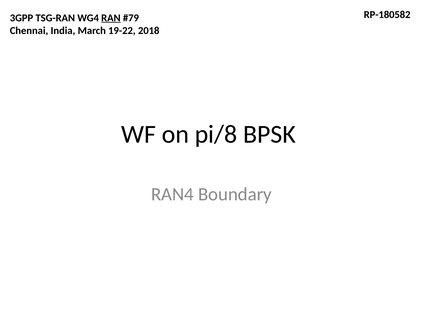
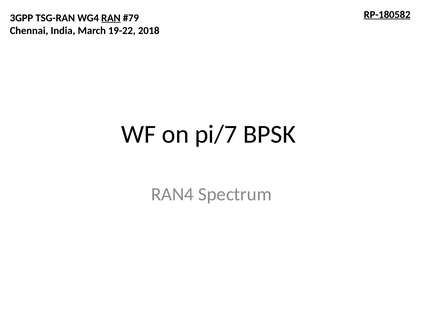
RP-180582 underline: none -> present
pi/8: pi/8 -> pi/7
Boundary: Boundary -> Spectrum
